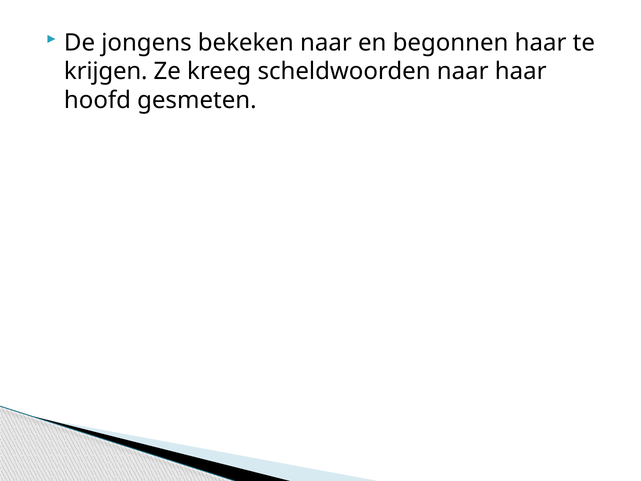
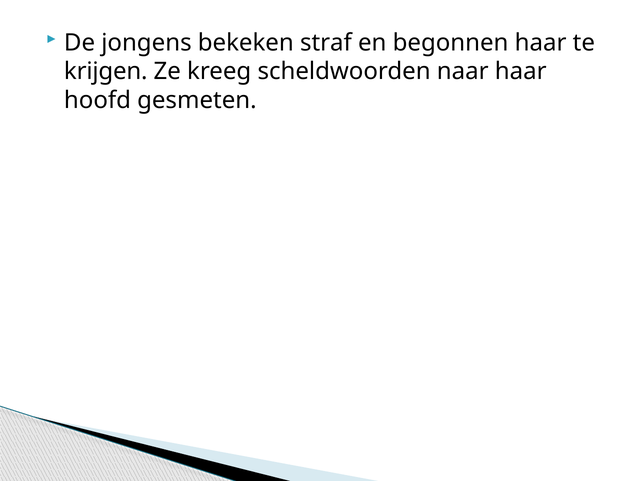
bekeken naar: naar -> straf
